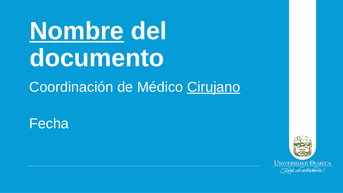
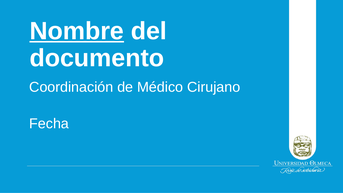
Cirujano underline: present -> none
